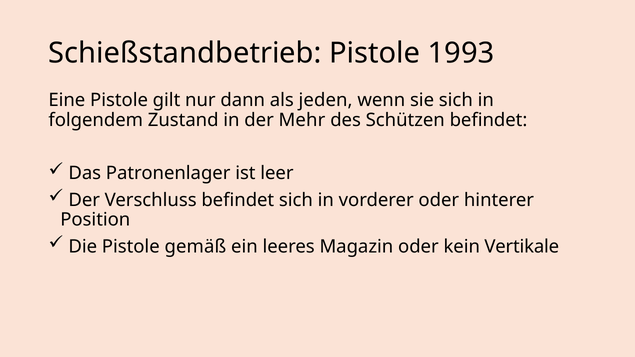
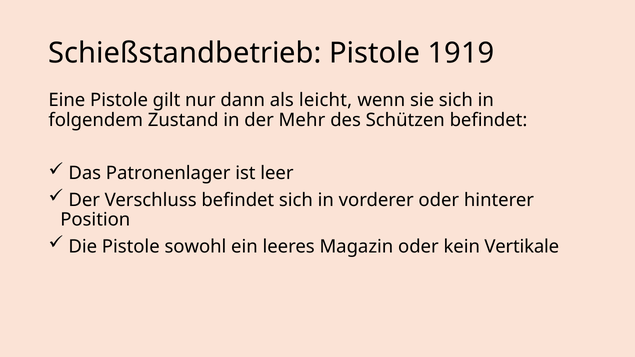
1993: 1993 -> 1919
jeden: jeden -> leicht
gemäß: gemäß -> sowohl
